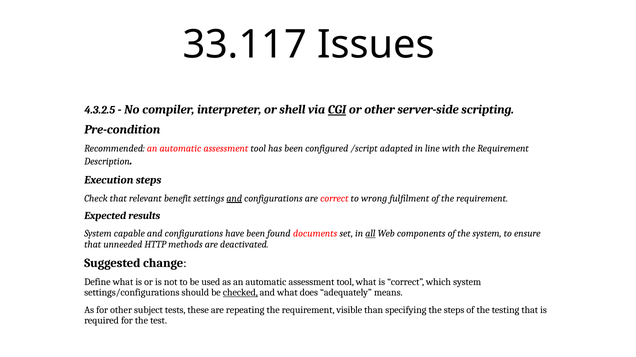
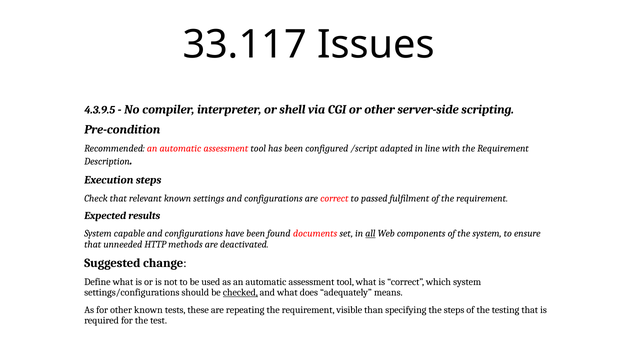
4.3.2.5: 4.3.2.5 -> 4.3.9.5
CGI underline: present -> none
relevant benefit: benefit -> known
and at (234, 199) underline: present -> none
wrong: wrong -> passed
other subject: subject -> known
